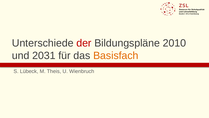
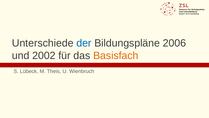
der colour: red -> blue
2010: 2010 -> 2006
2031: 2031 -> 2002
